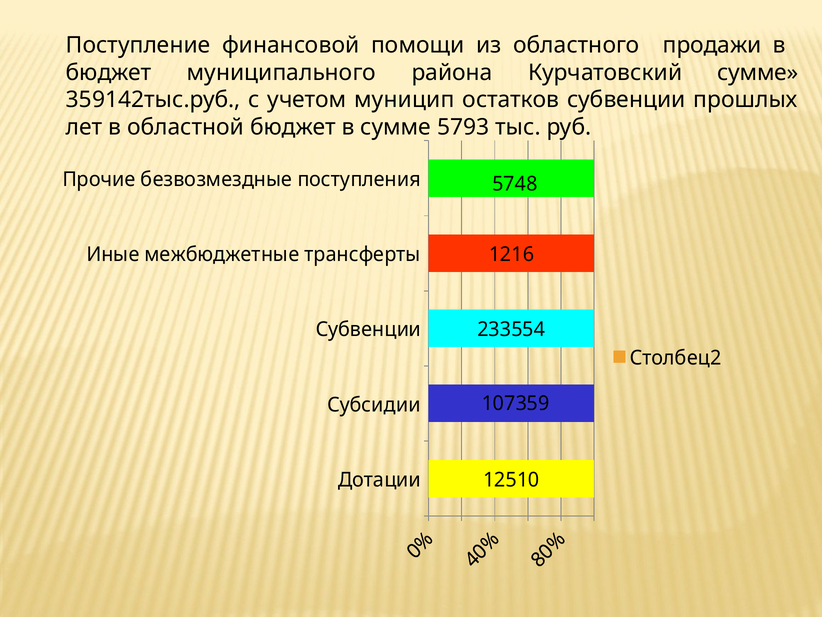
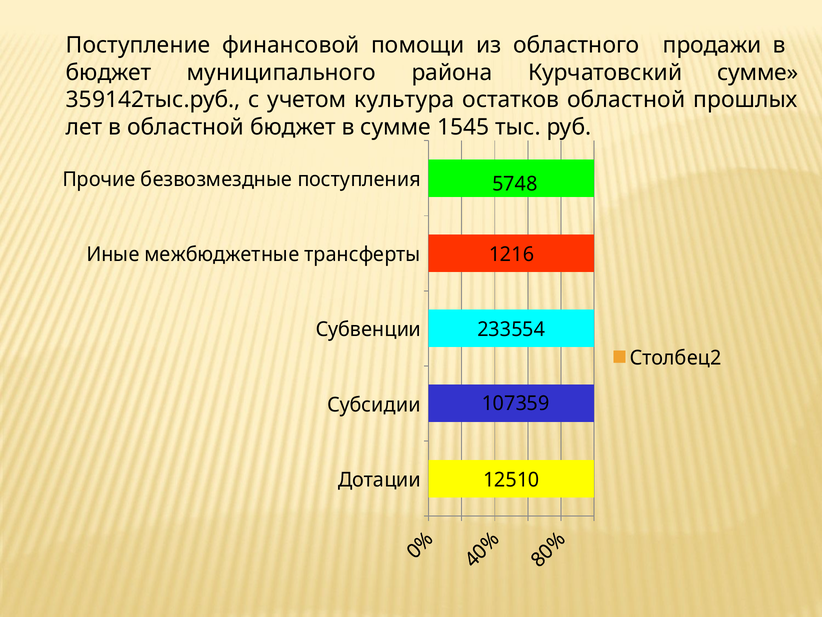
муницип: муницип -> культура
остатков субвенции: субвенции -> областной
5793: 5793 -> 1545
